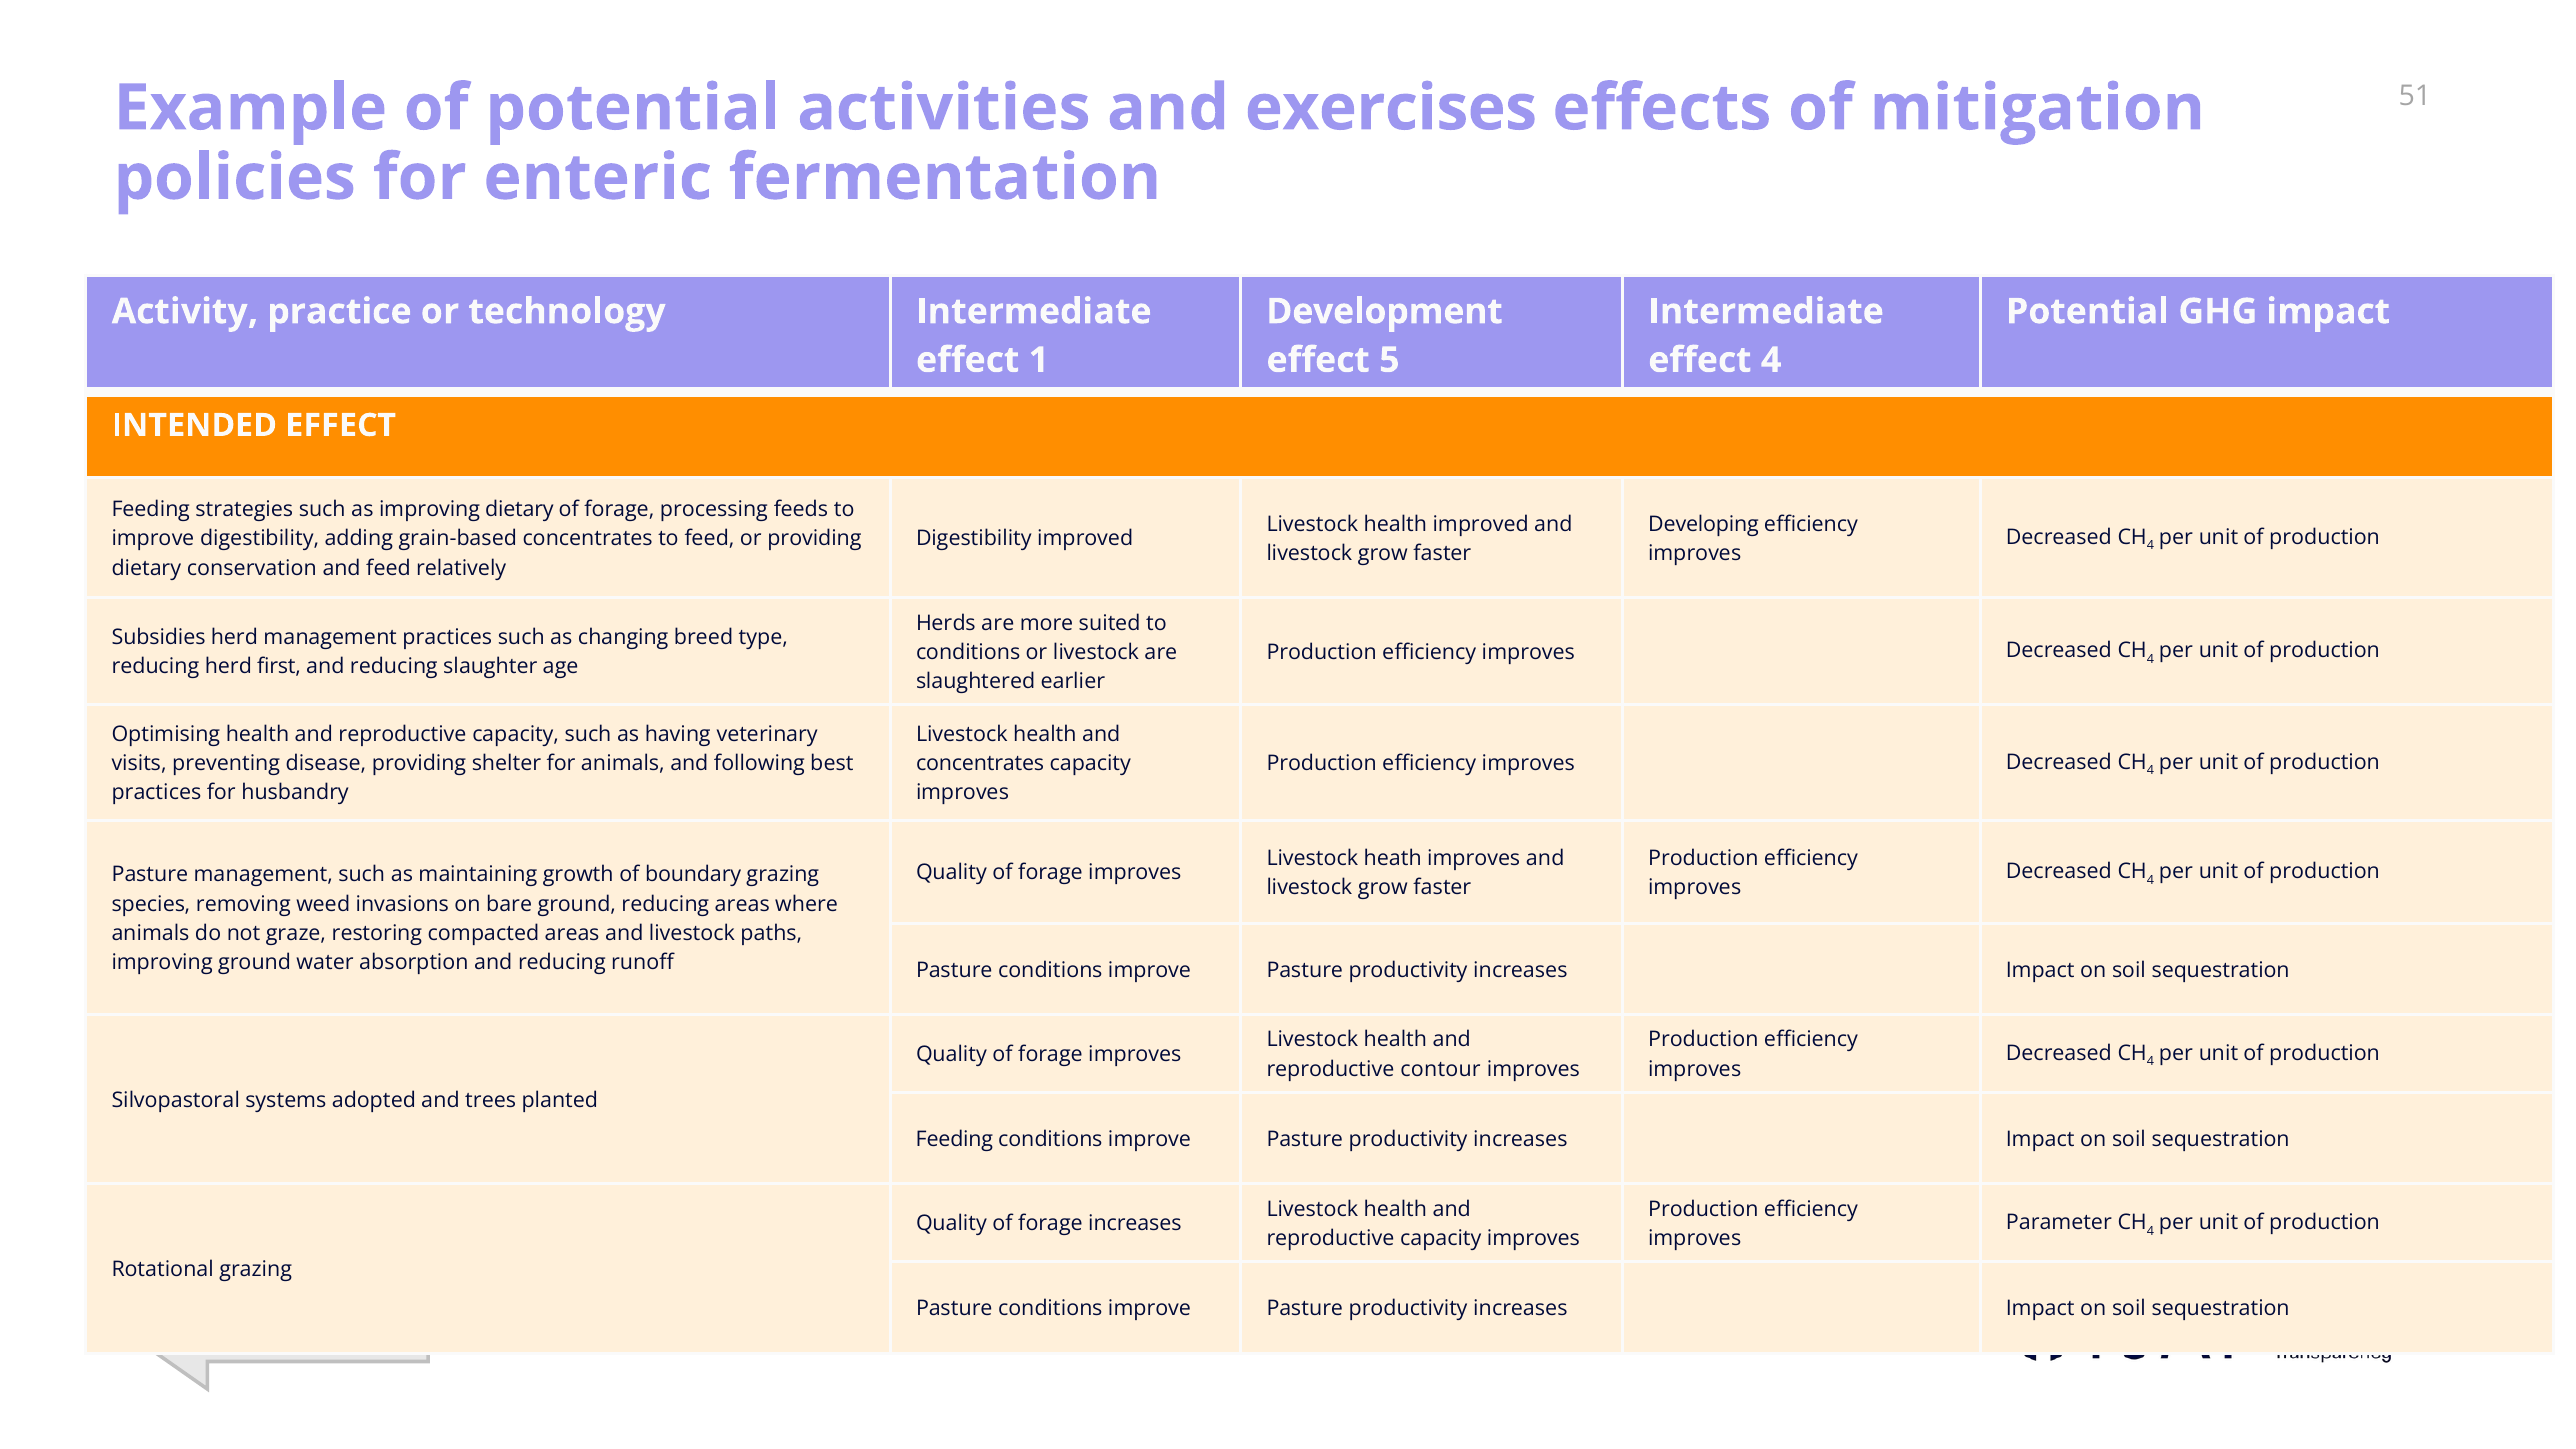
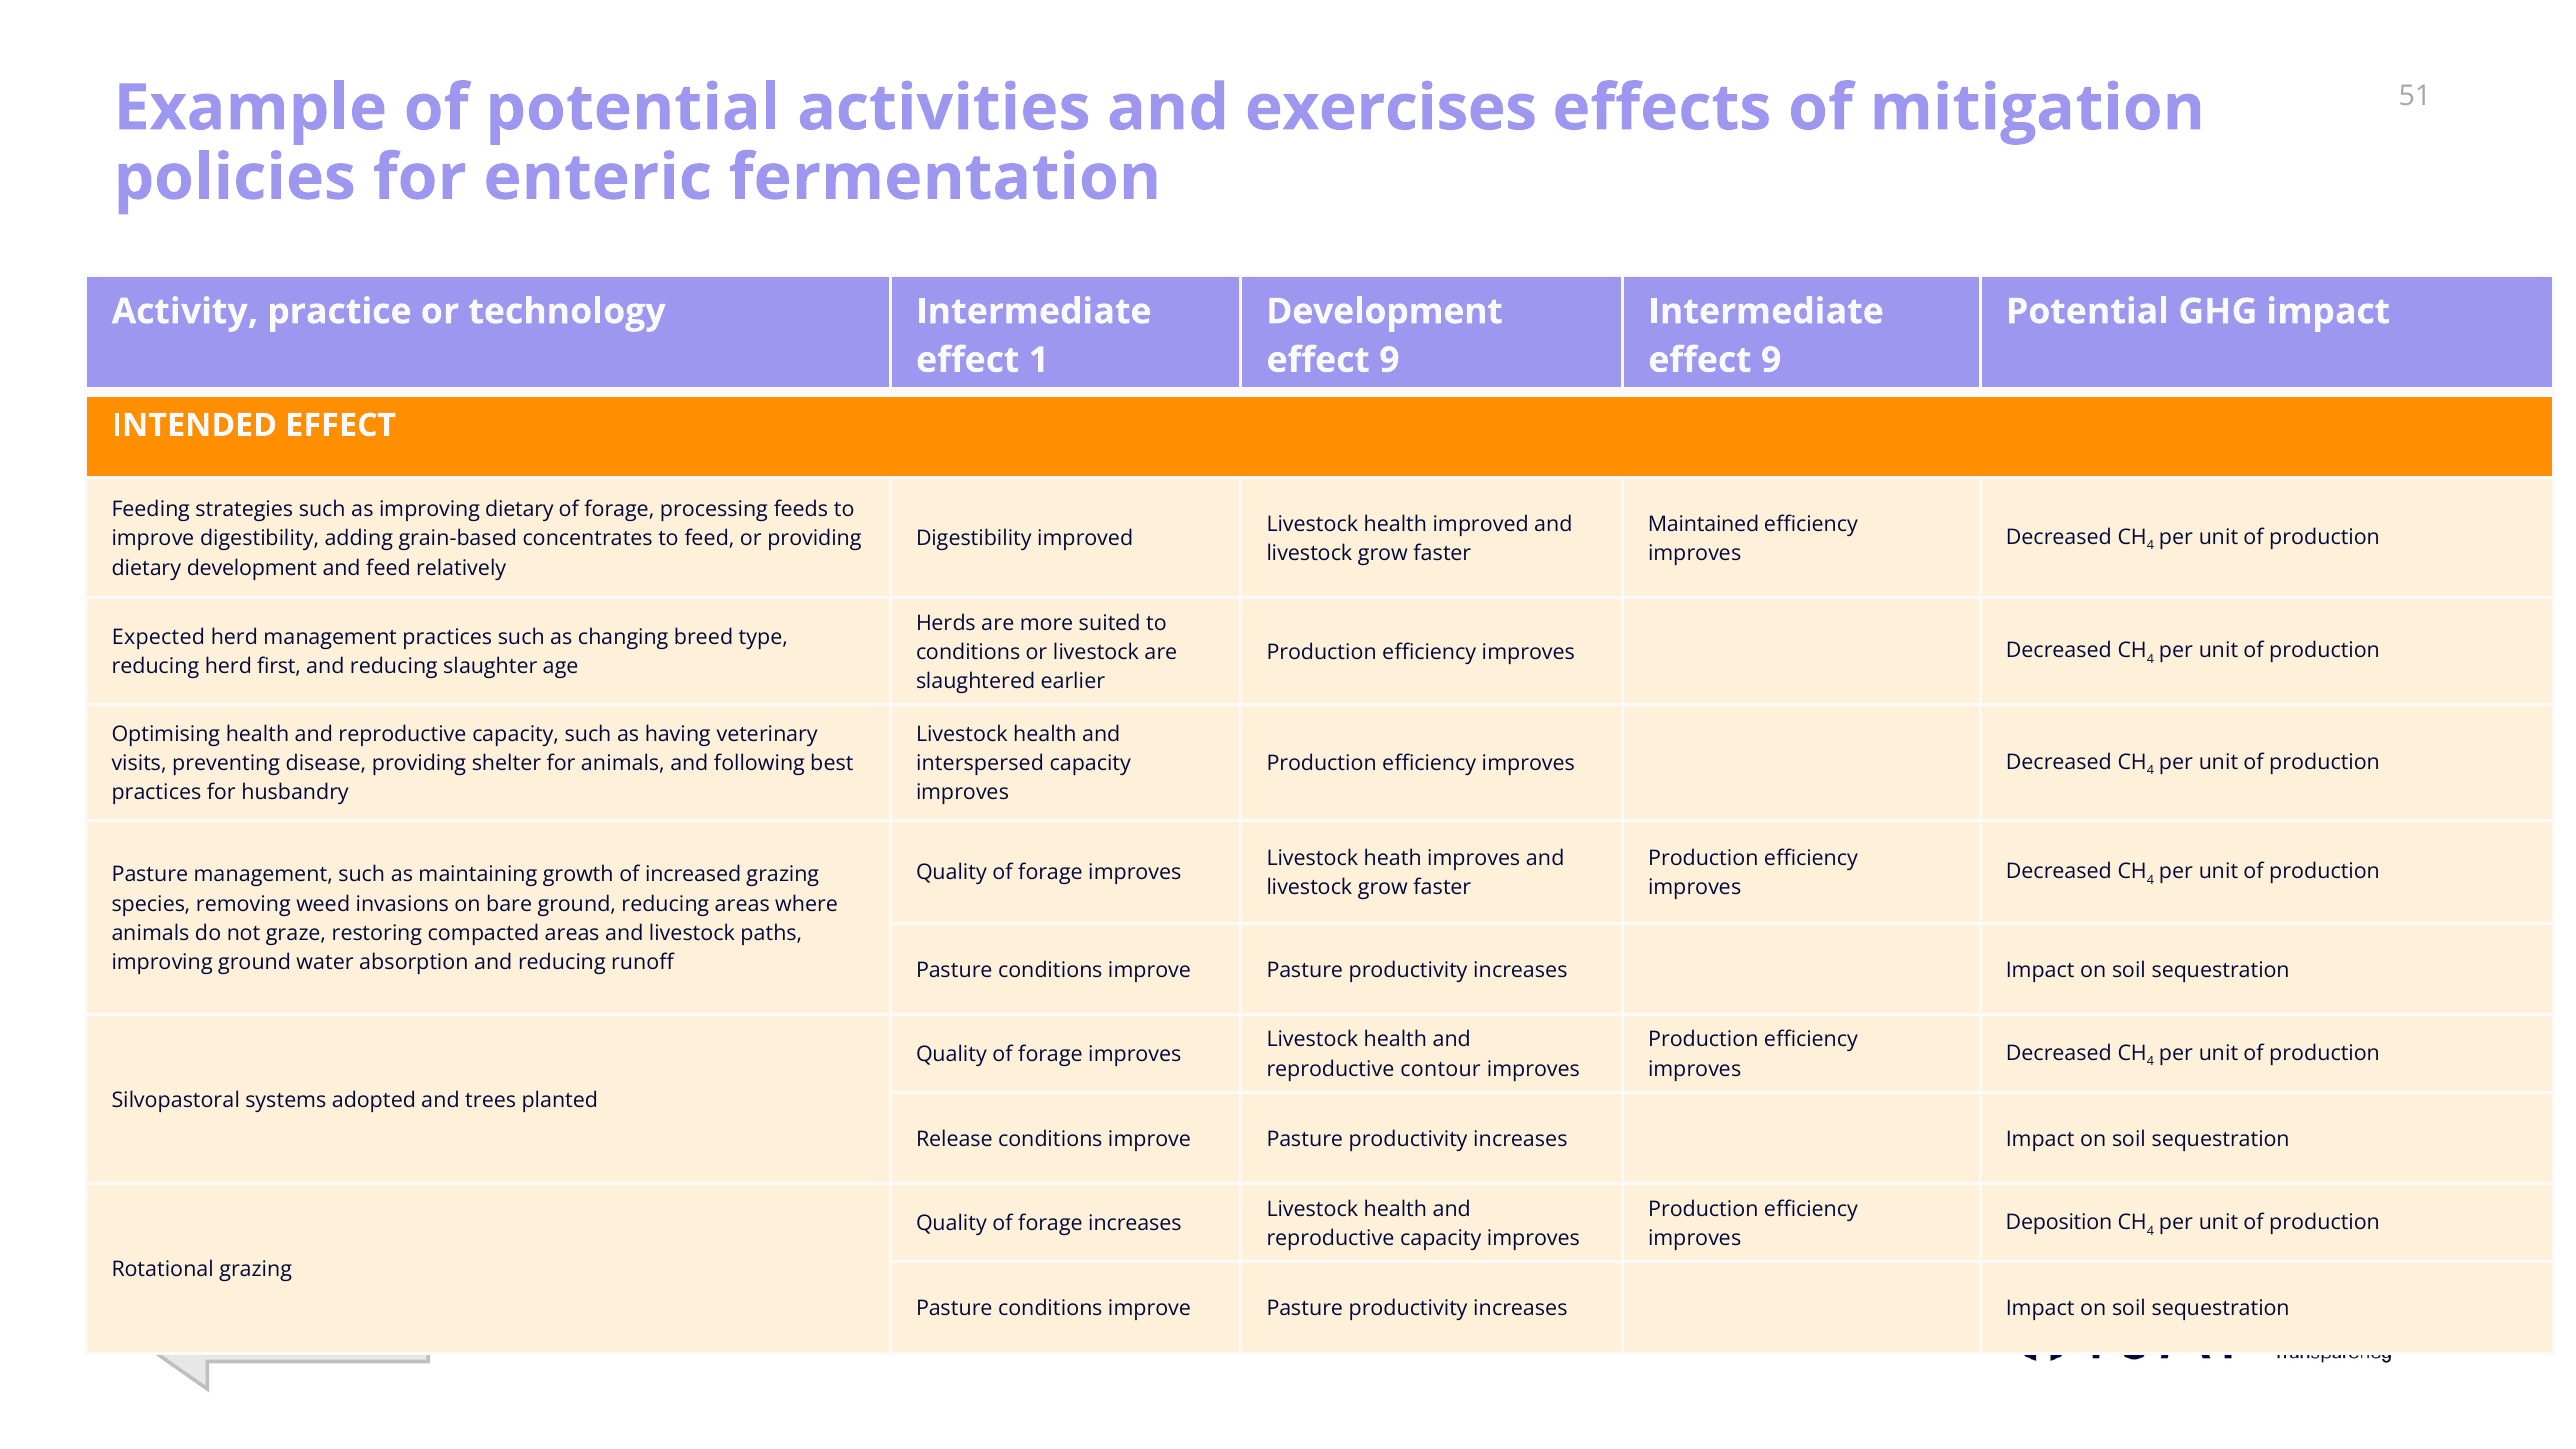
5 at (1389, 360): 5 -> 9
4 at (1771, 360): 4 -> 9
Developing: Developing -> Maintained
dietary conservation: conservation -> development
Subsidies: Subsidies -> Expected
concentrates at (980, 764): concentrates -> interspersed
boundary: boundary -> increased
Feeding at (954, 1139): Feeding -> Release
Parameter: Parameter -> Deposition
